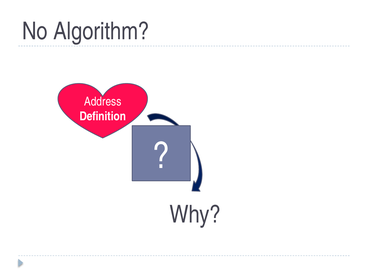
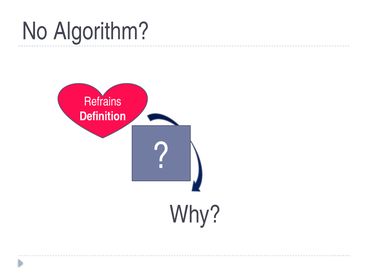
Address: Address -> Refrains
